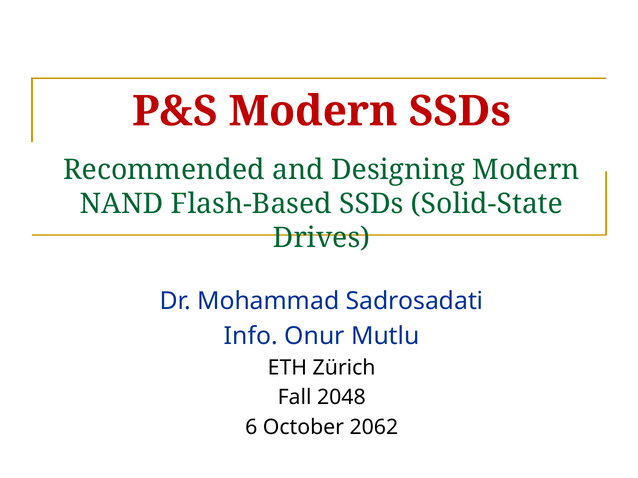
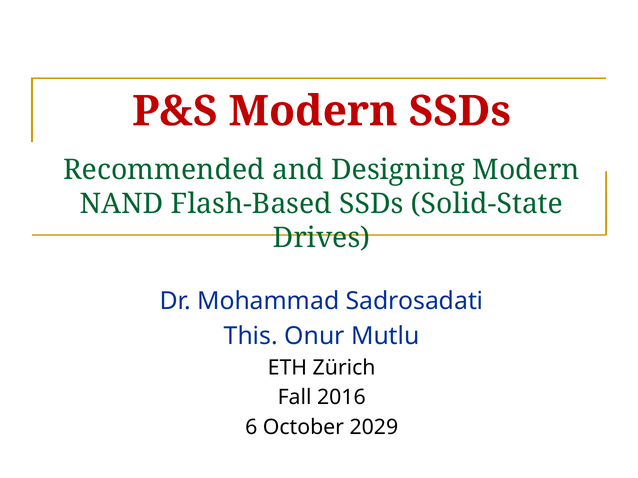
Info: Info -> This
2048: 2048 -> 2016
2062: 2062 -> 2029
